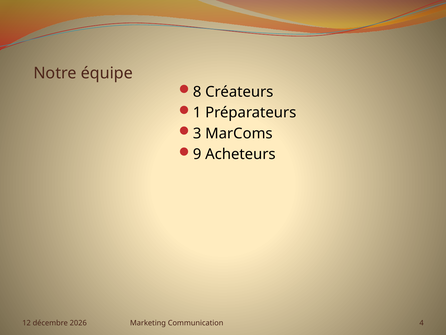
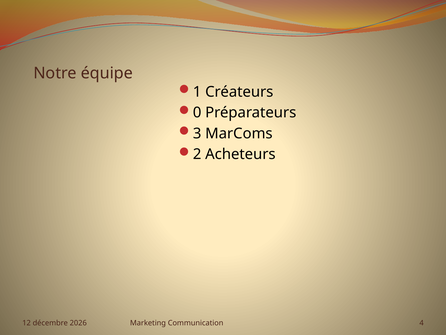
8: 8 -> 1
1: 1 -> 0
9: 9 -> 2
